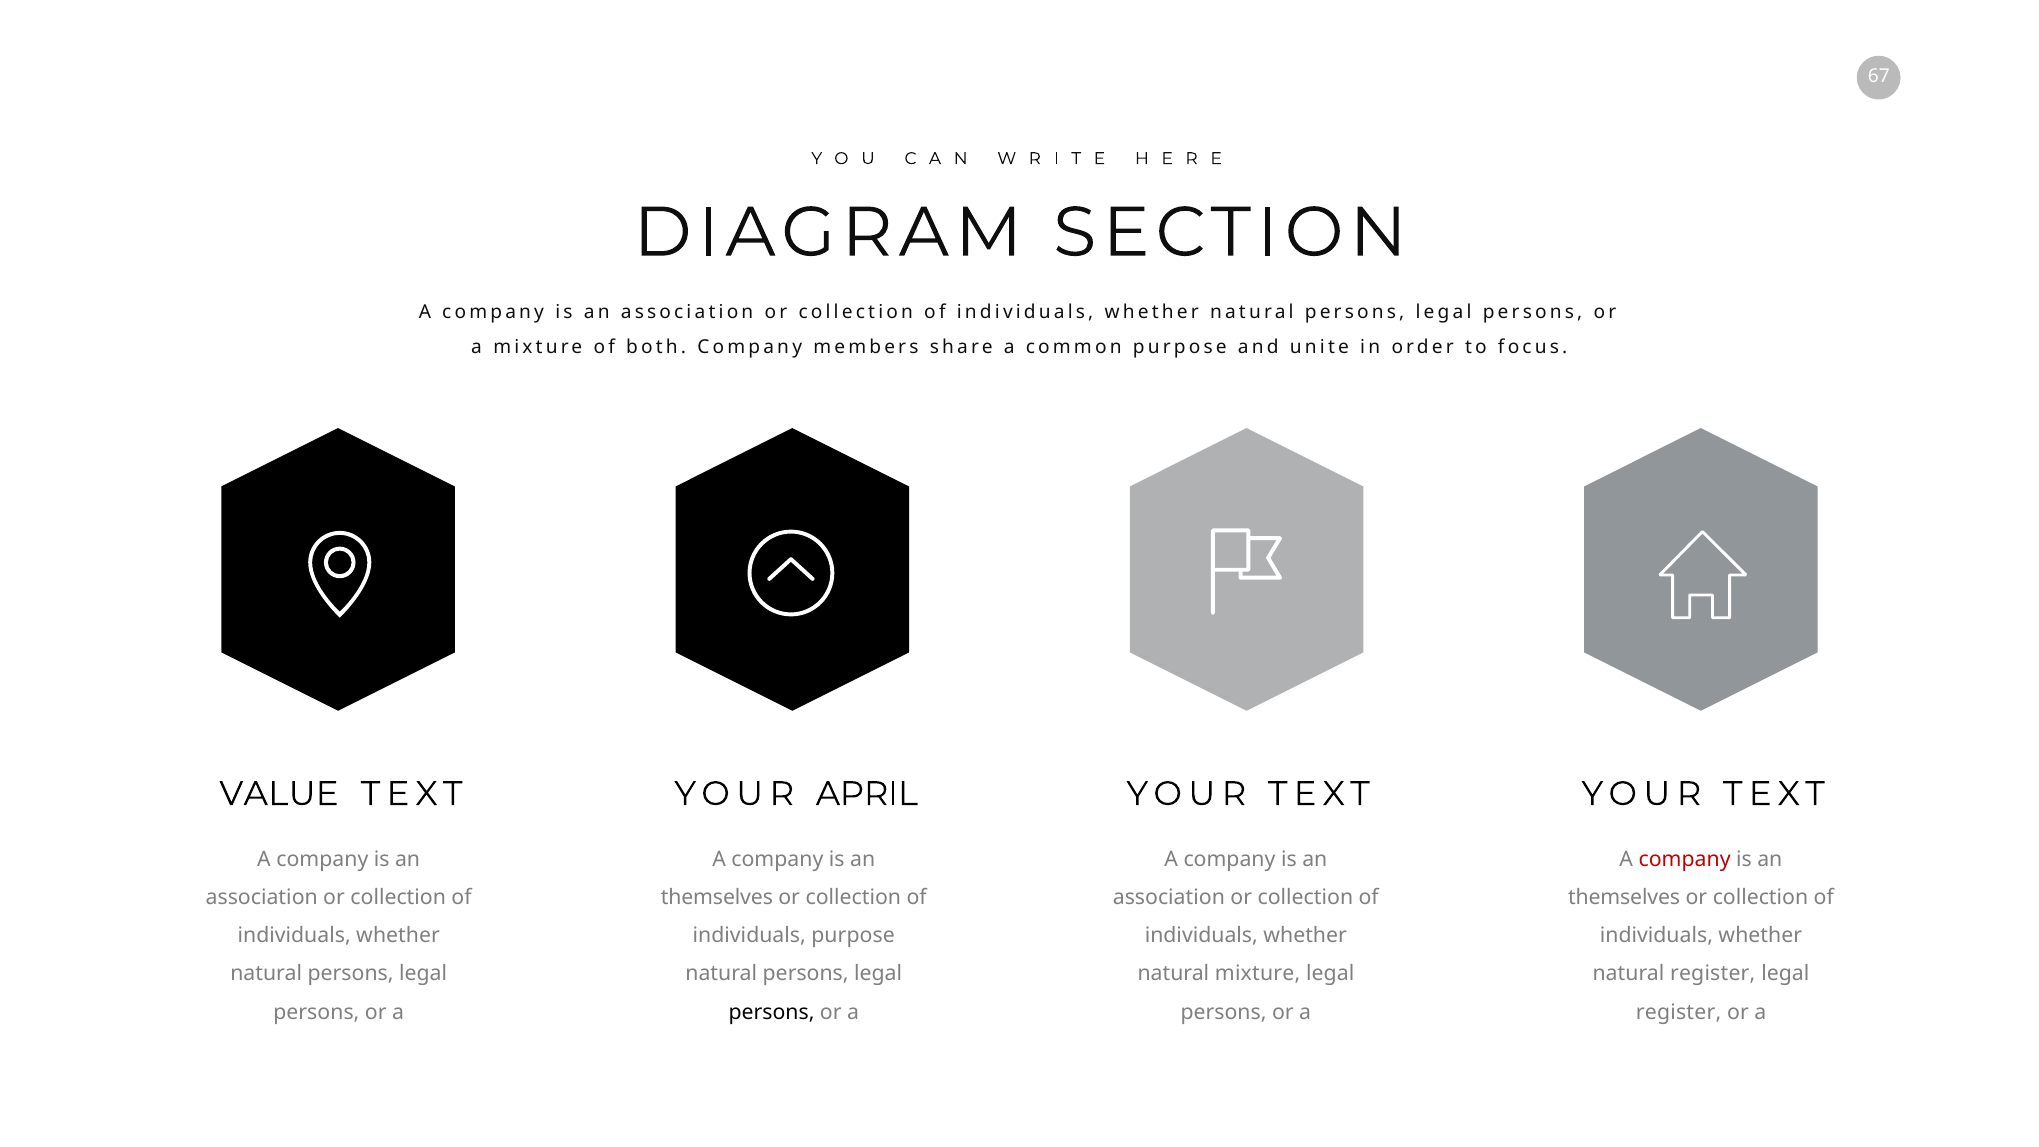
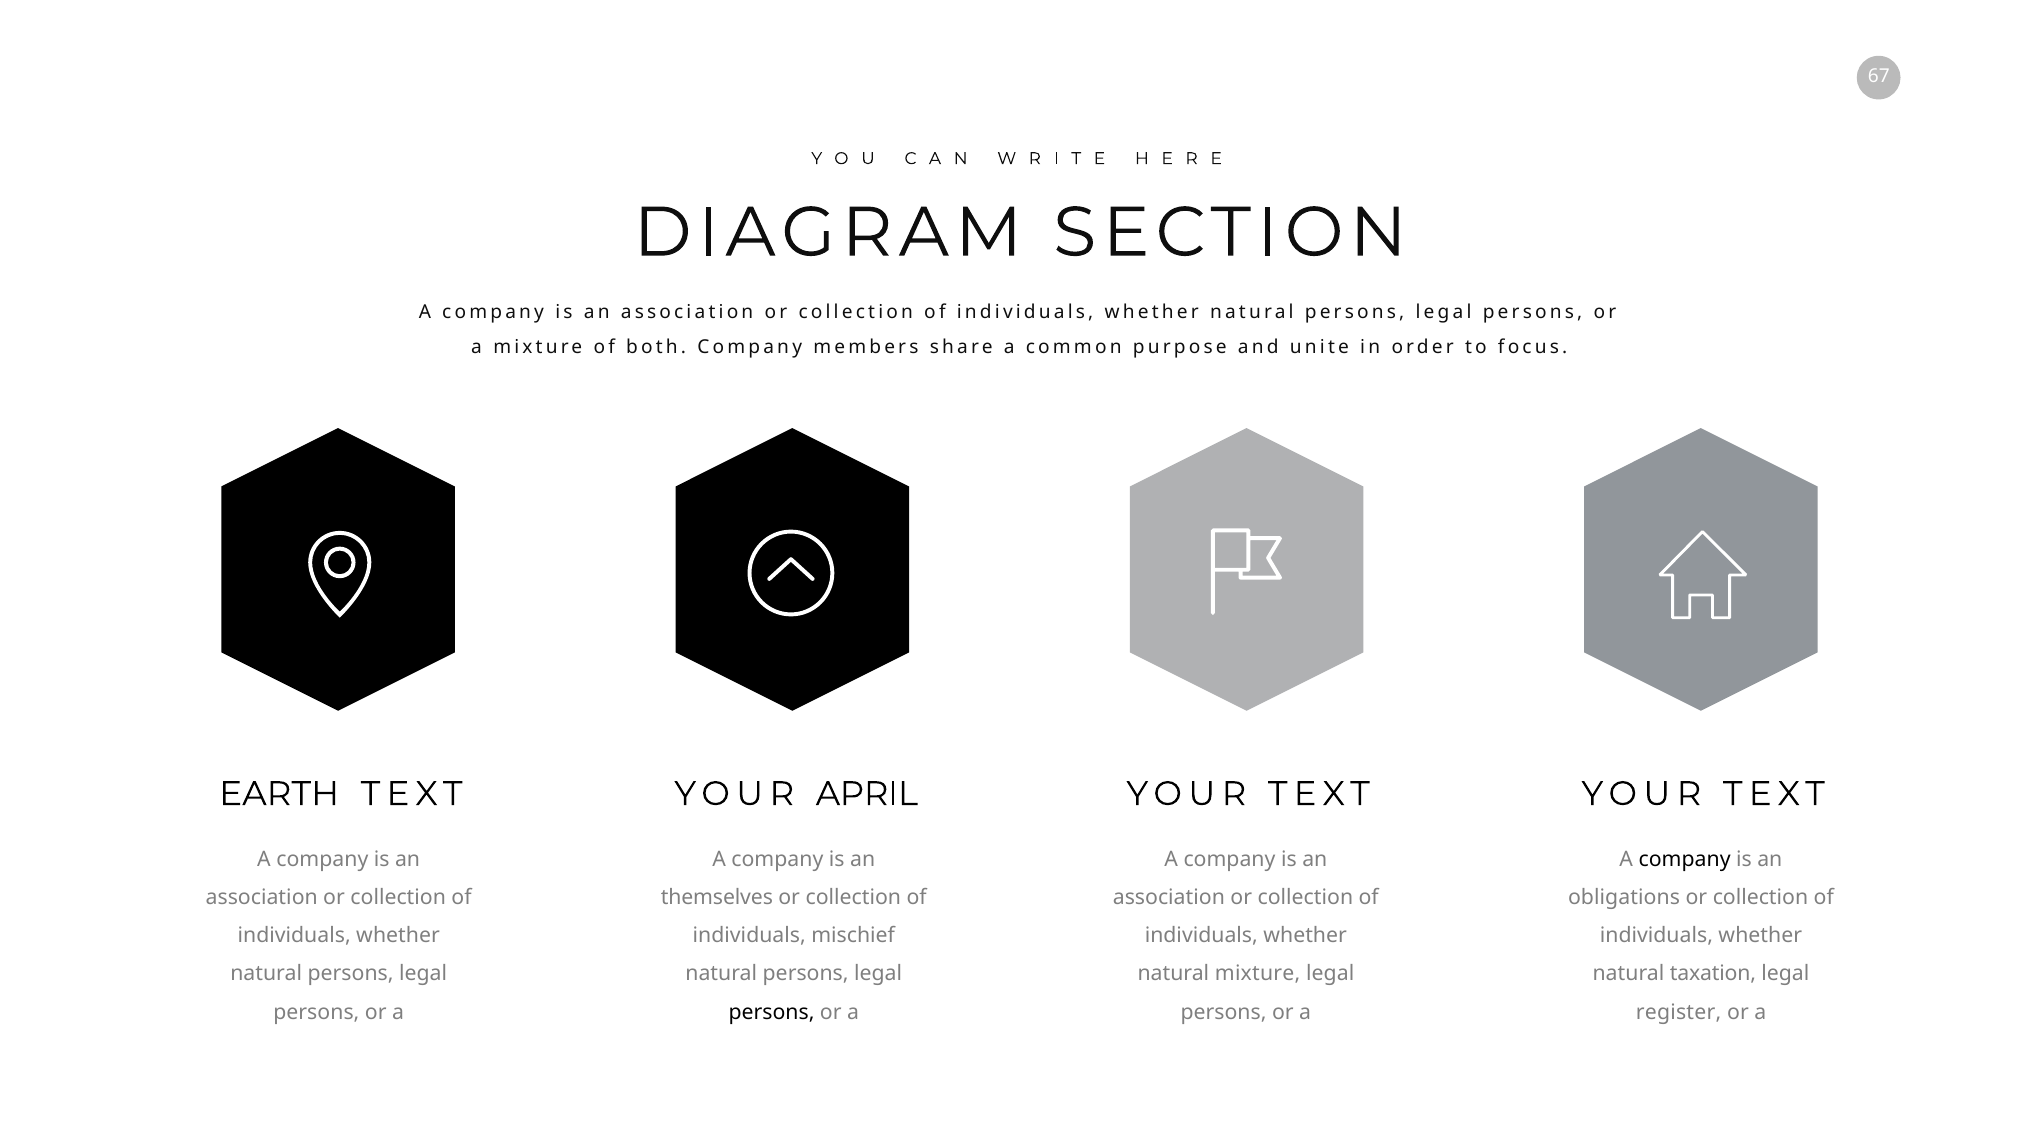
VALUE: VALUE -> EARTH
company at (1685, 859) colour: red -> black
themselves at (1624, 898): themselves -> obligations
individuals purpose: purpose -> mischief
natural register: register -> taxation
